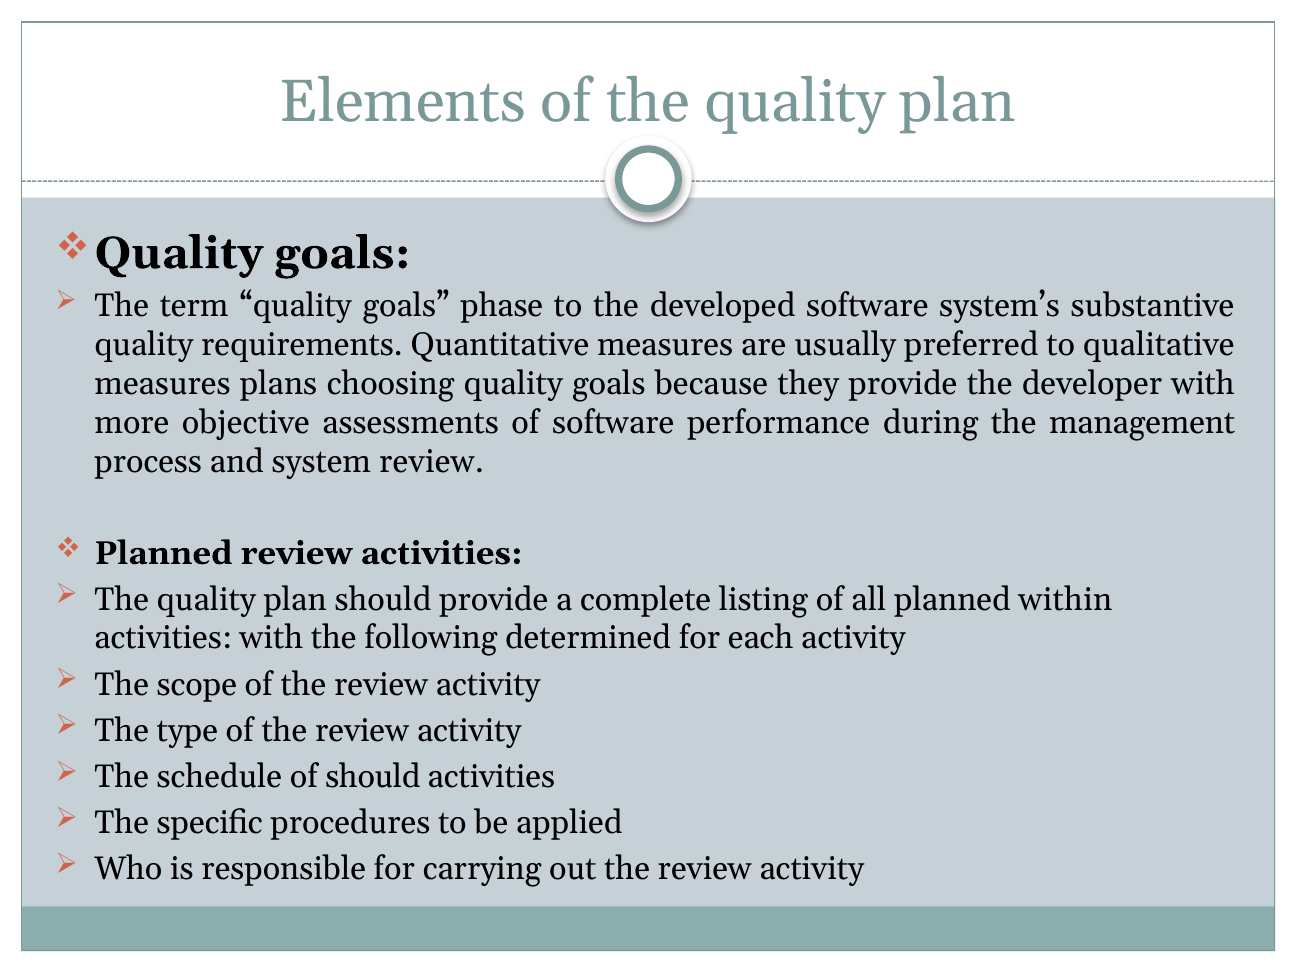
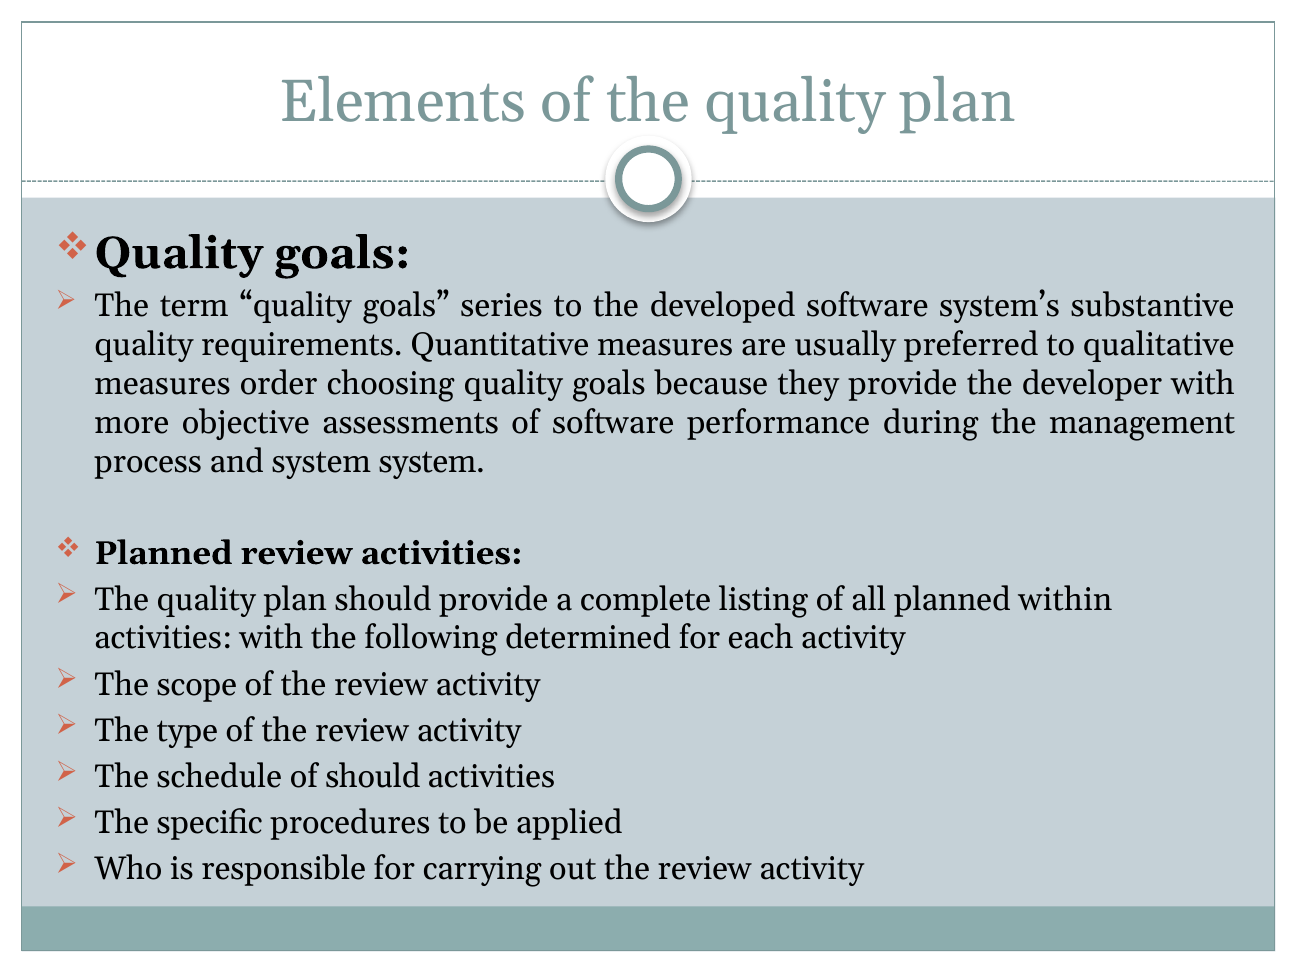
phase: phase -> series
plans: plans -> order
system review: review -> system
